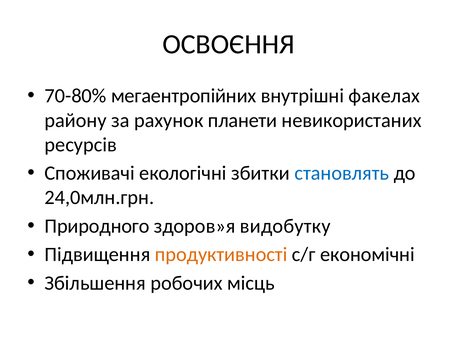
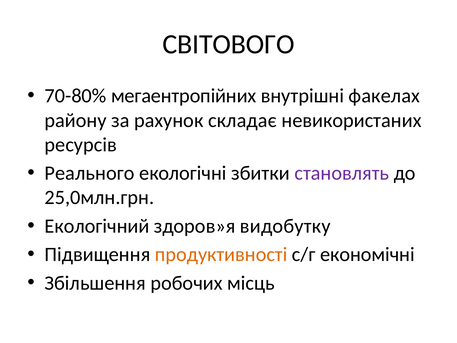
ОСВОЄННЯ: ОСВОЄННЯ -> СВІТОВОГО
планети: планети -> складає
Споживачі: Споживачі -> Реального
становлять colour: blue -> purple
24,0млн.грн: 24,0млн.грн -> 25,0млн.грн
Природного: Природного -> Екологічний
